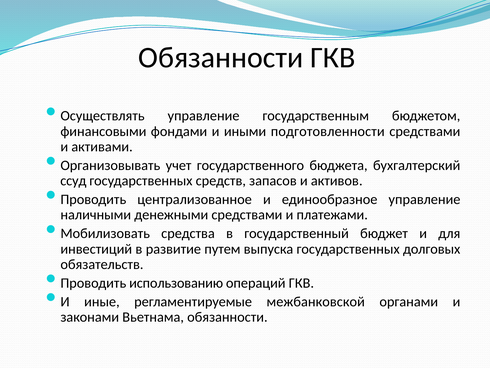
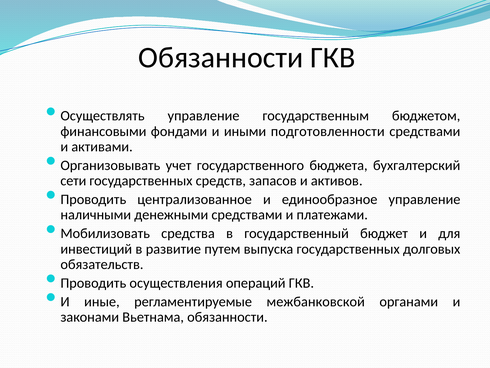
ссуд: ссуд -> сети
использованию: использованию -> осуществления
